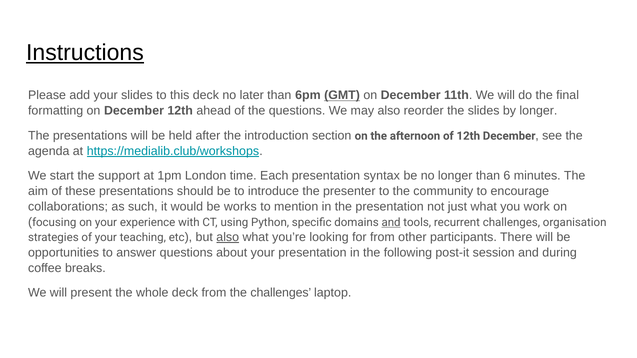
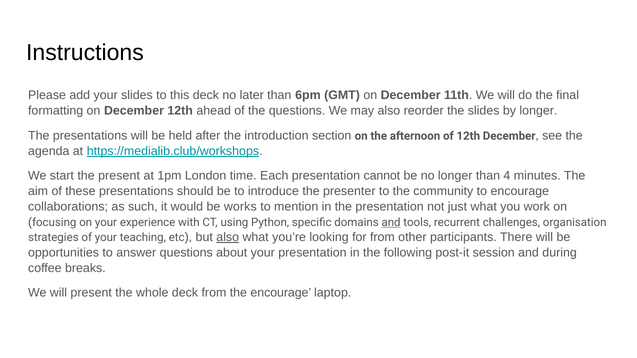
Instructions underline: present -> none
GMT underline: present -> none
the support: support -> present
syntax: syntax -> cannot
6: 6 -> 4
the challenges: challenges -> encourage
